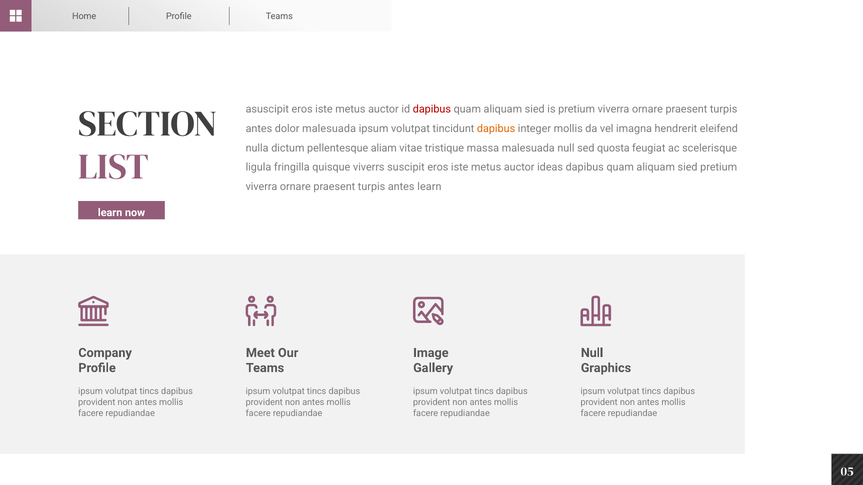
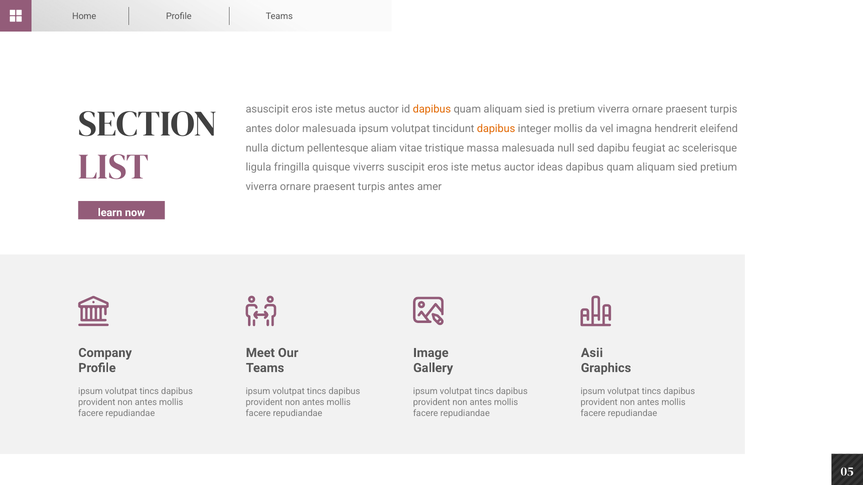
dapibus at (432, 109) colour: red -> orange
quosta: quosta -> dapibu
antes learn: learn -> amer
Null at (592, 353): Null -> Asii
